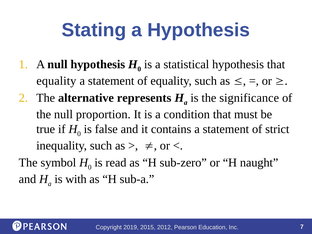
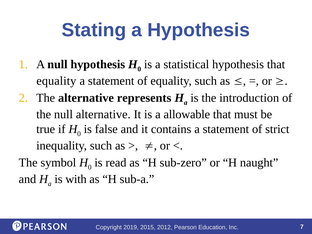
significance: significance -> introduction
null proportion: proportion -> alternative
condition: condition -> allowable
